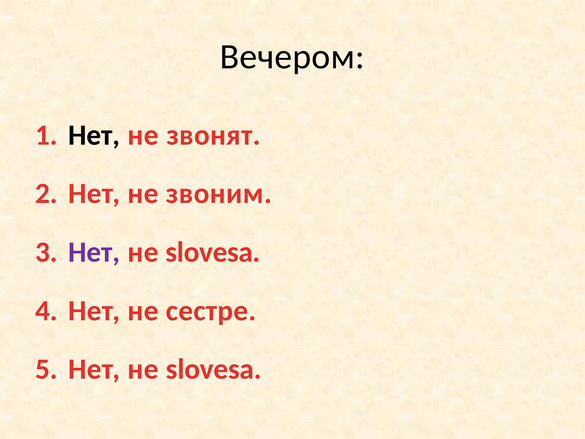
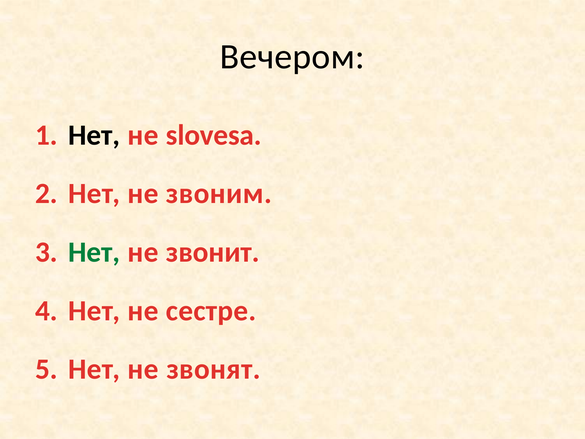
звонят: звонят -> slovesa
Нет at (94, 252) colour: purple -> green
slovesa at (213, 252): slovesa -> звонит
slovesa at (214, 369): slovesa -> звонят
